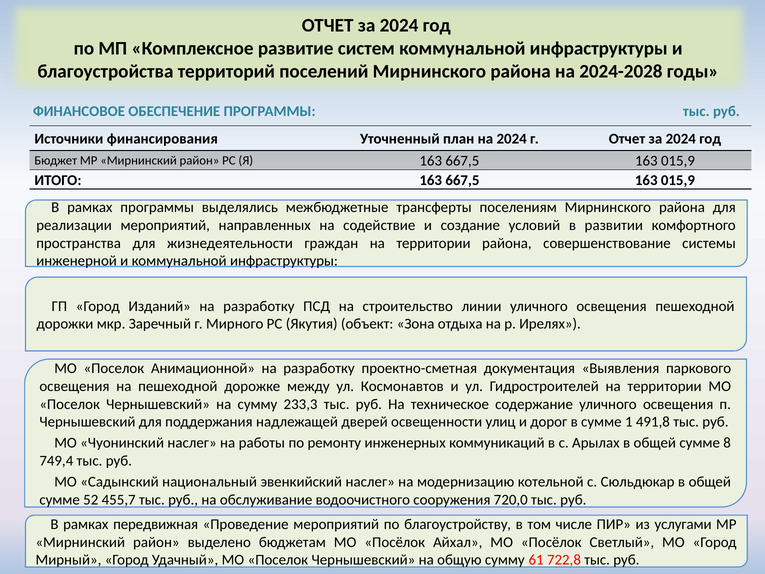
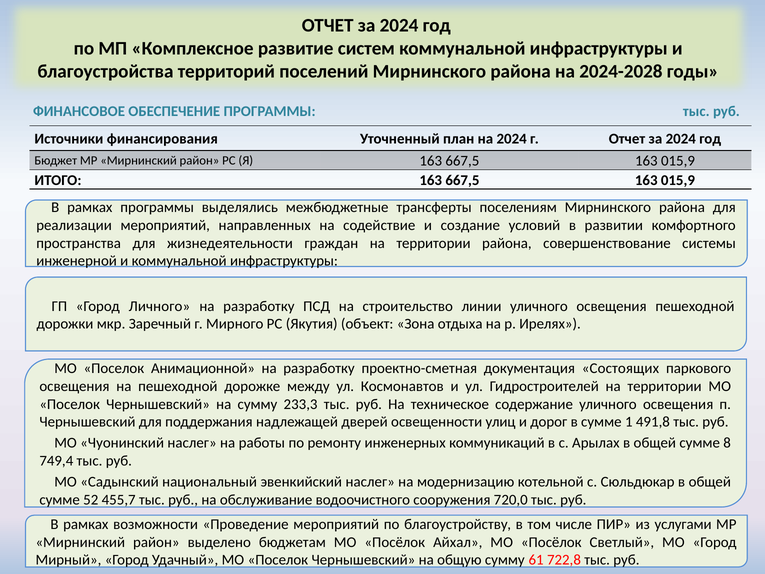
Изданий: Изданий -> Личного
Выявления: Выявления -> Состоящих
передвижная: передвижная -> возможности
